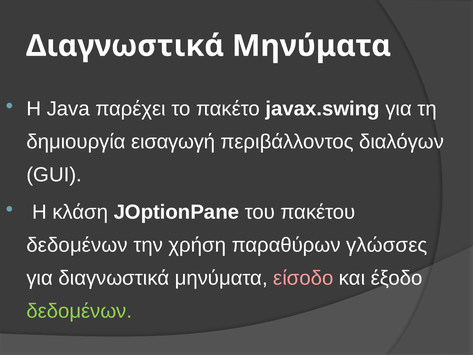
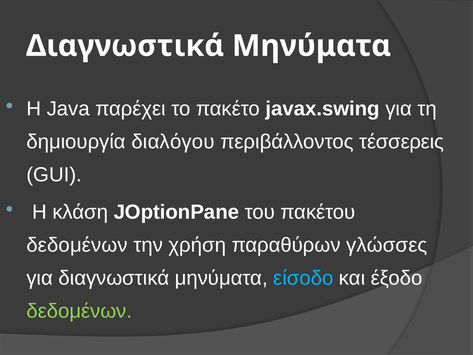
εισαγωγή: εισαγωγή -> διαλόγου
διαλόγων: διαλόγων -> τέσσερεις
είσοδο colour: pink -> light blue
